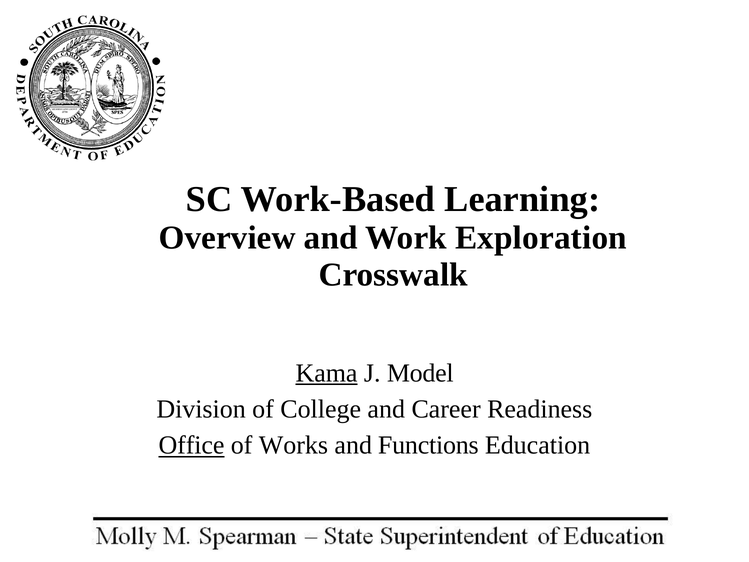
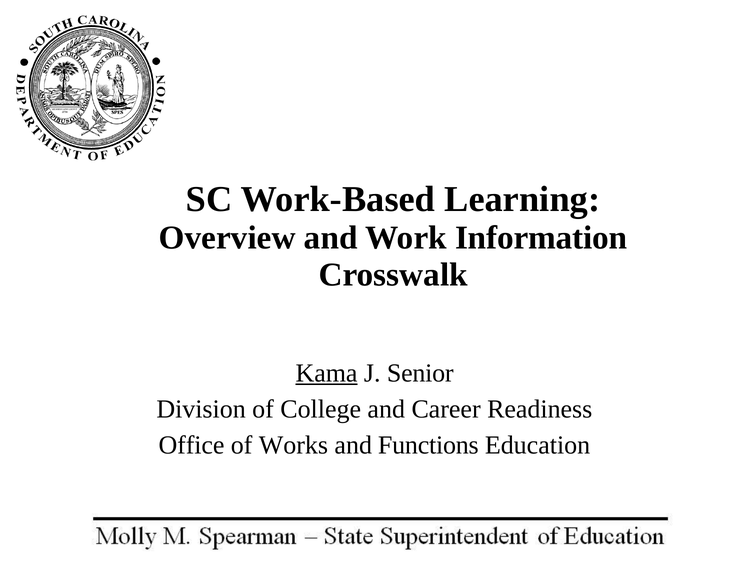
Exploration: Exploration -> Information
Model: Model -> Senior
Office underline: present -> none
